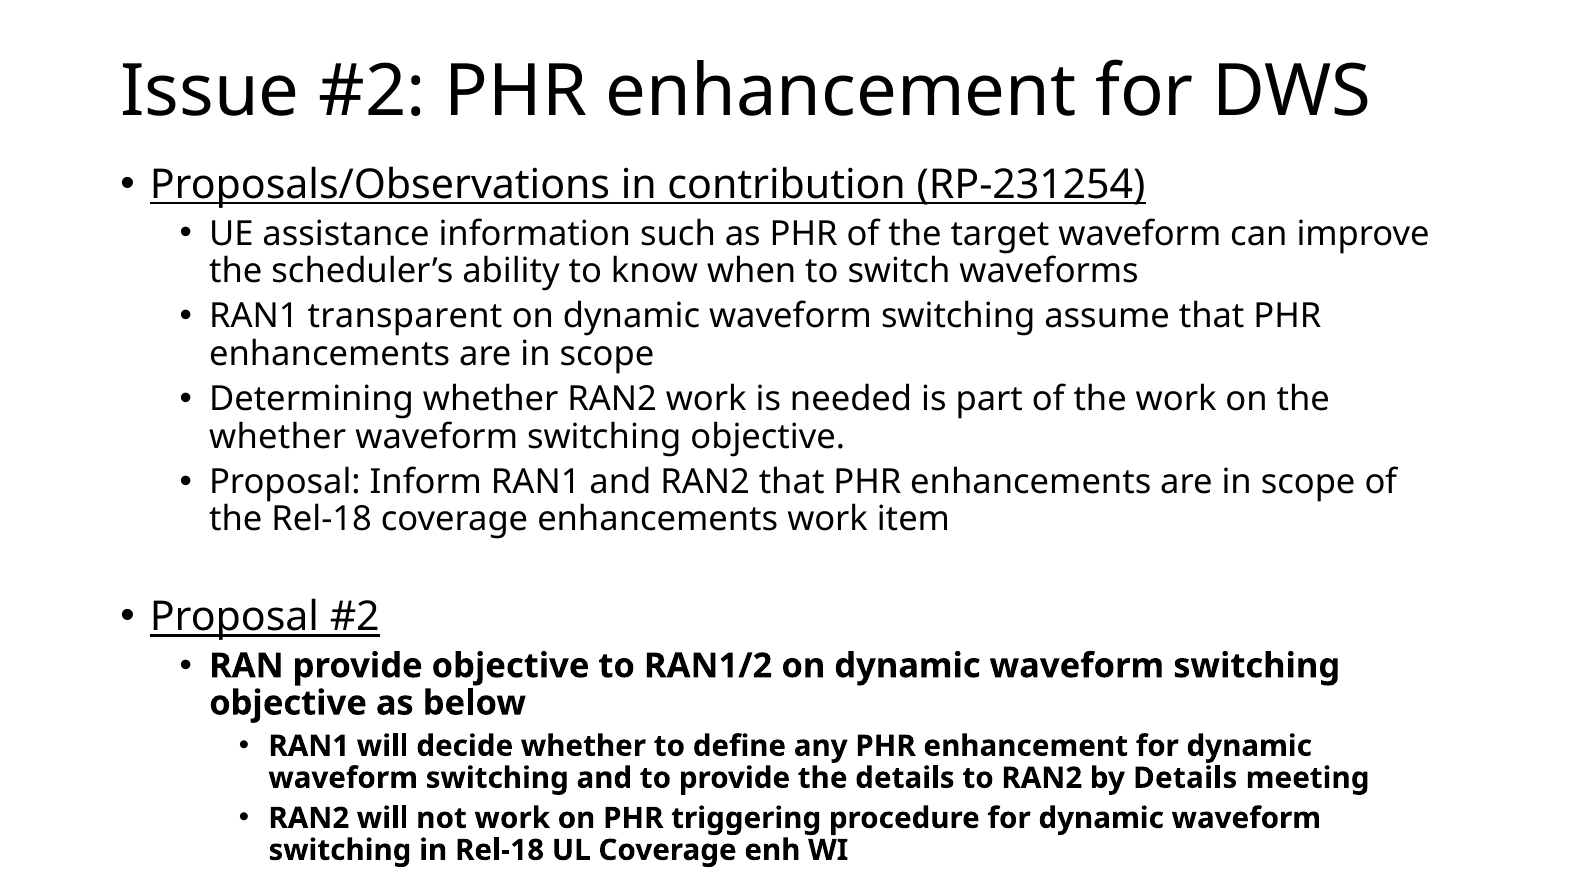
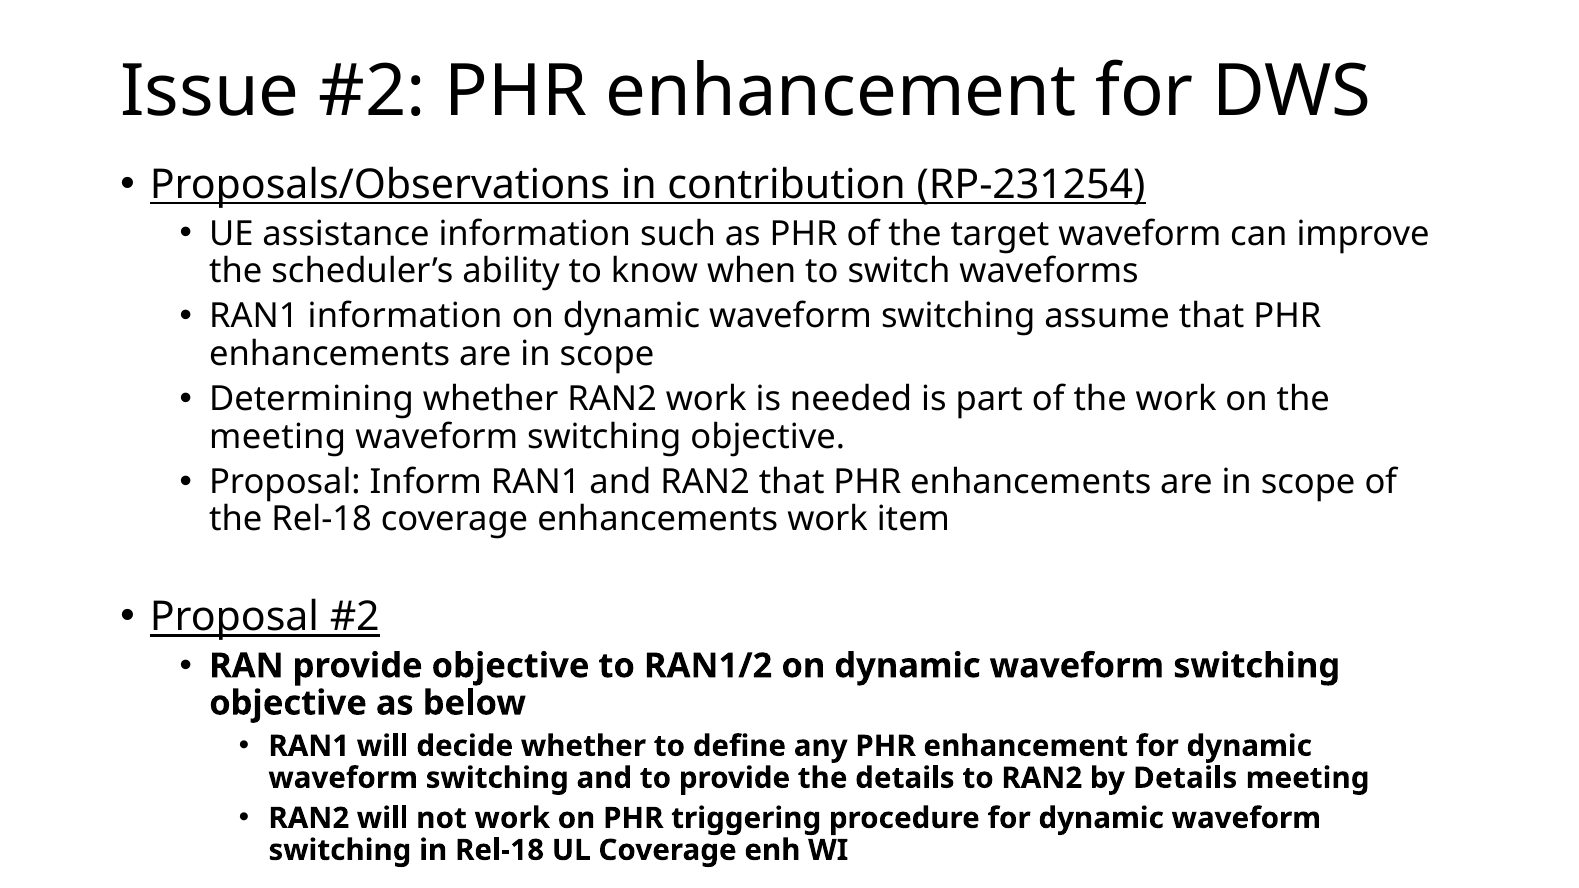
RAN1 transparent: transparent -> information
whether at (278, 437): whether -> meeting
